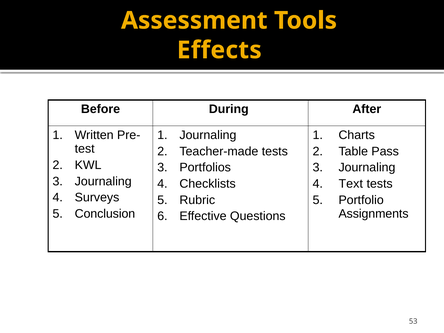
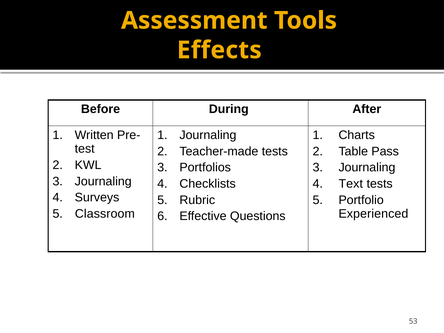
Conclusion: Conclusion -> Classroom
Assignments: Assignments -> Experienced
